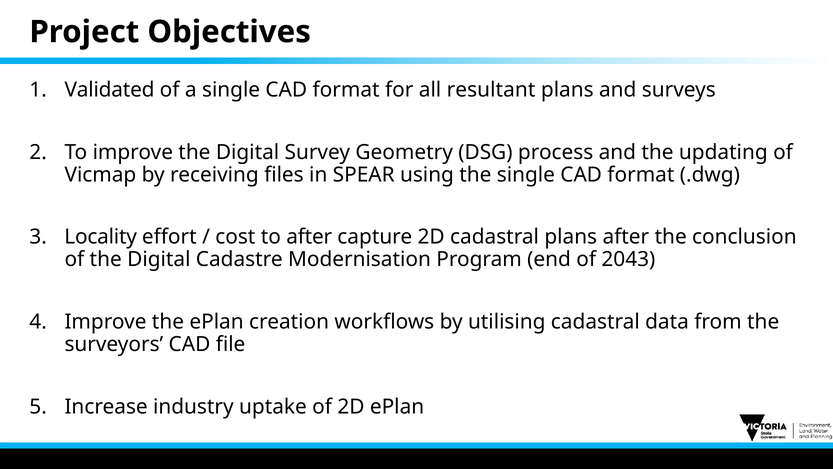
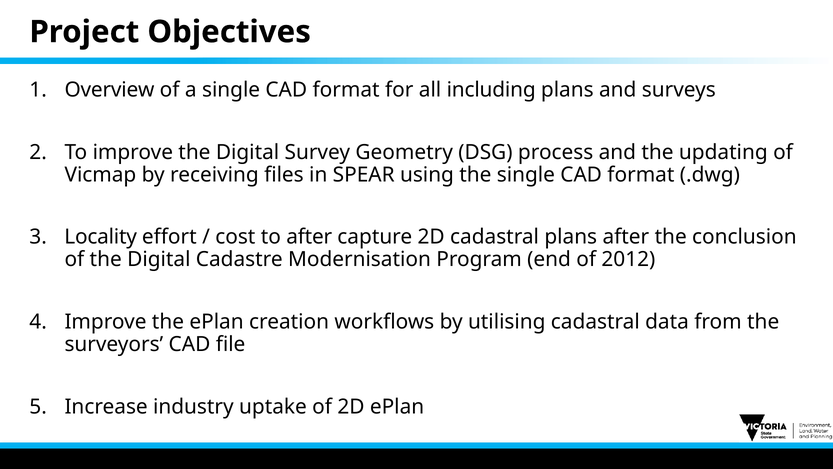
Validated: Validated -> Overview
resultant: resultant -> including
2043: 2043 -> 2012
